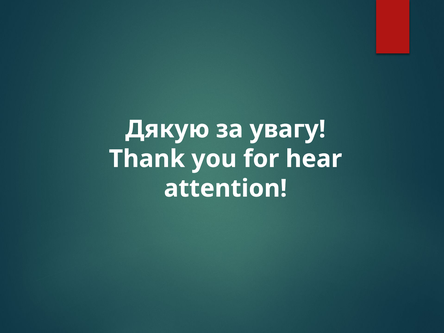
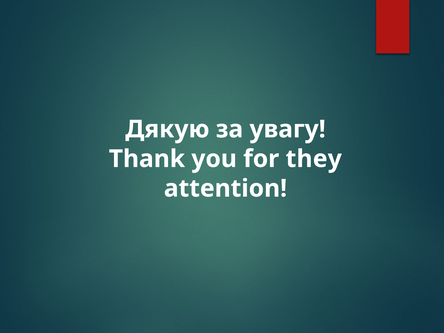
hear: hear -> they
